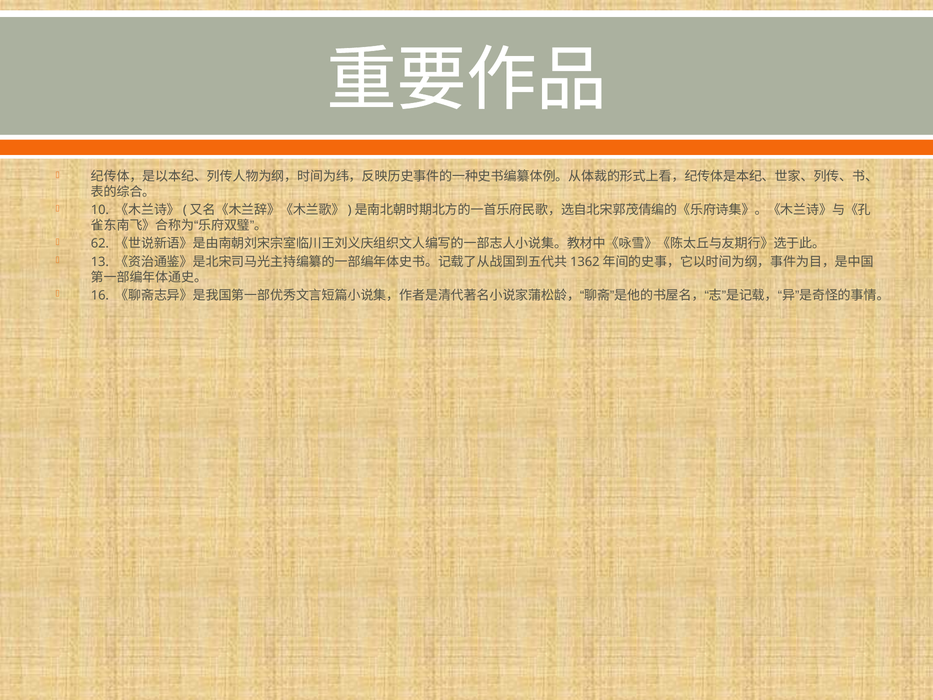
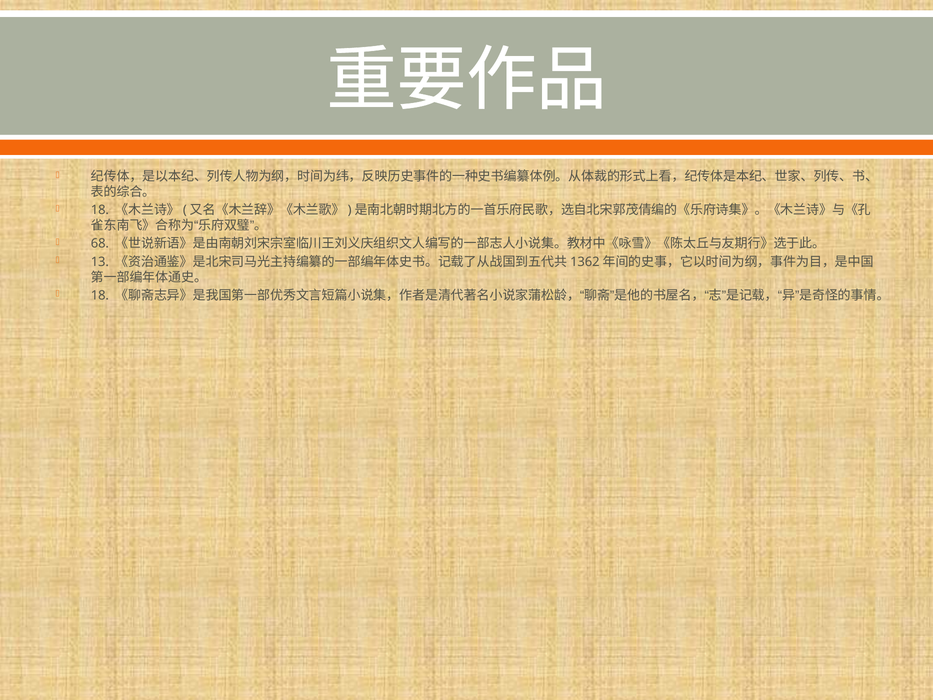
10 at (100, 210): 10 -> 18
62: 62 -> 68
16 at (100, 295): 16 -> 18
